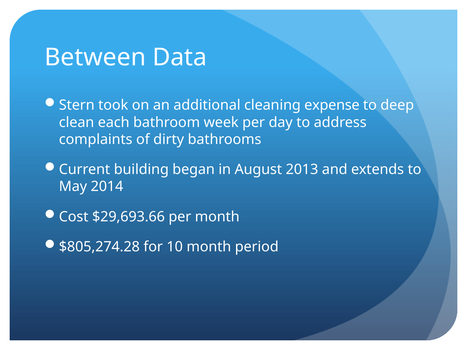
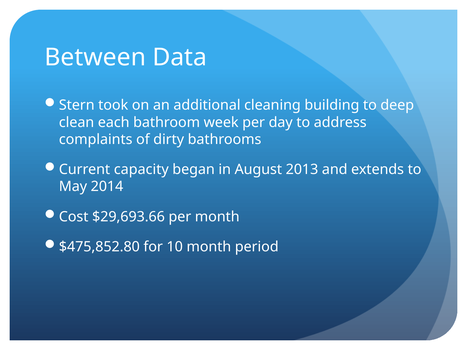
expense: expense -> building
building: building -> capacity
$805,274.28: $805,274.28 -> $475,852.80
